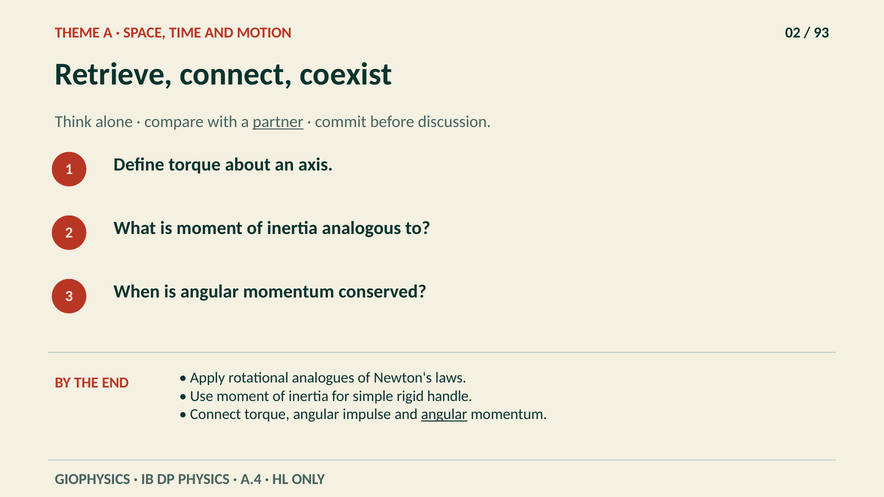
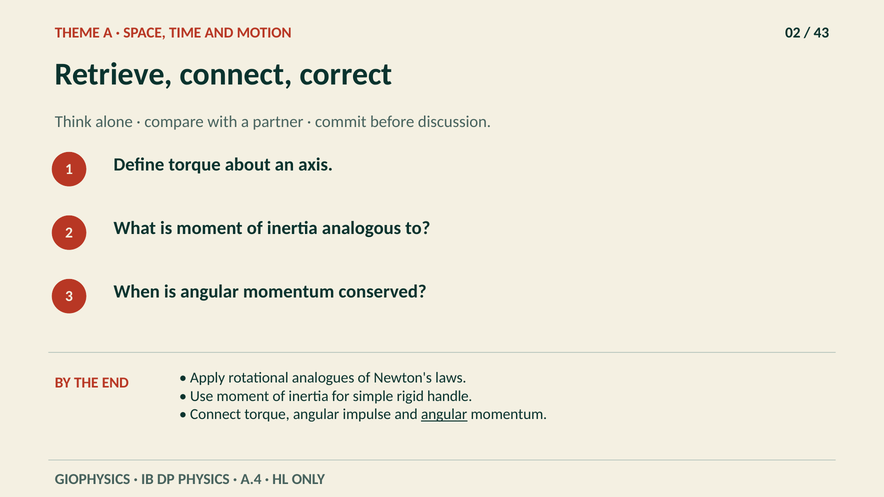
93: 93 -> 43
coexist: coexist -> correct
partner underline: present -> none
